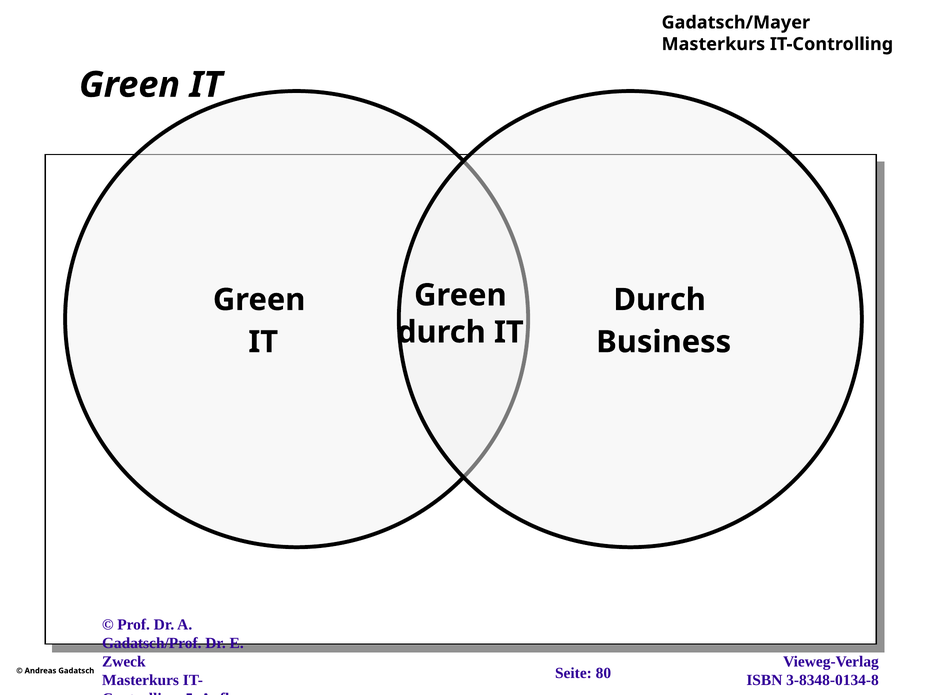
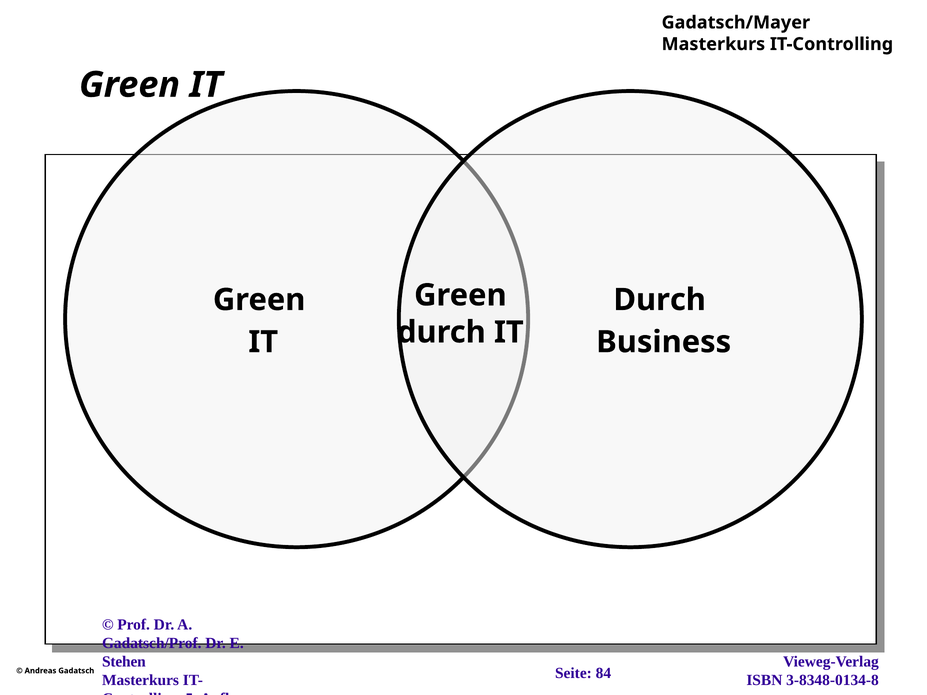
Zweck: Zweck -> Stehen
80: 80 -> 84
